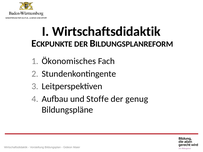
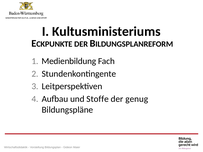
I Wirtschaftsdidaktik: Wirtschaftsdidaktik -> Kultusministeriums
Ökonomisches: Ökonomisches -> Medienbildung
